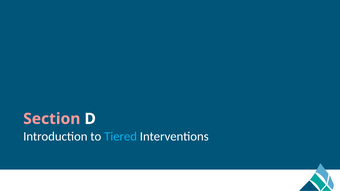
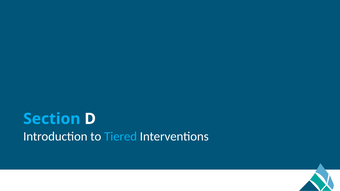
Section colour: pink -> light blue
